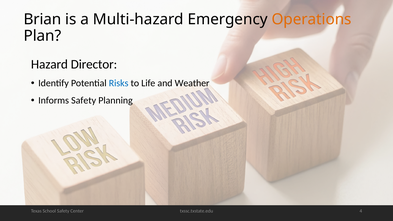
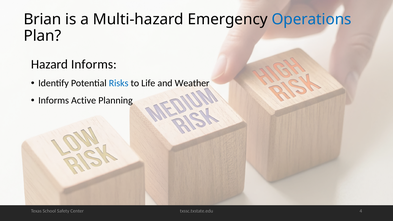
Operations colour: orange -> blue
Hazard Director: Director -> Informs
Informs Safety: Safety -> Active
